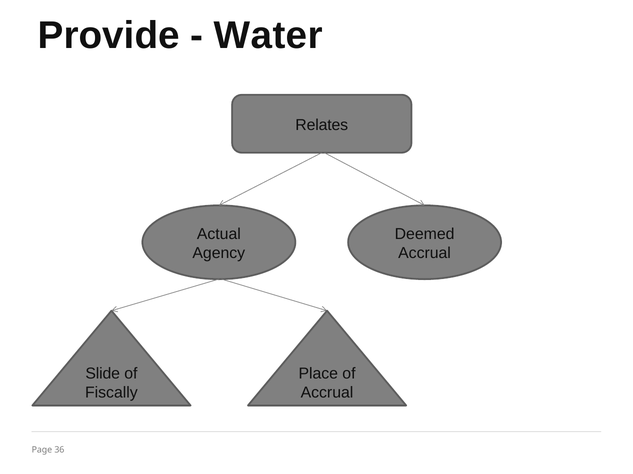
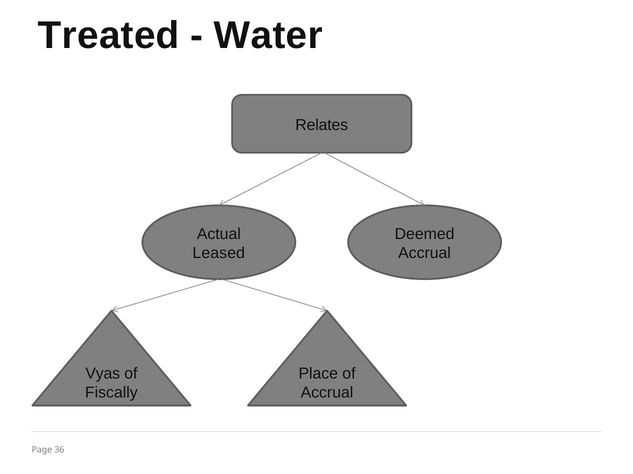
Provide: Provide -> Treated
Agency: Agency -> Leased
Slide: Slide -> Vyas
